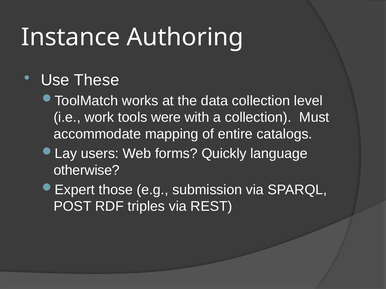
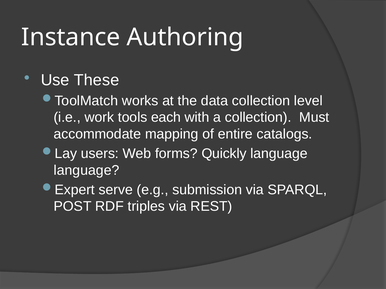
were: were -> each
otherwise at (87, 171): otherwise -> language
those: those -> serve
